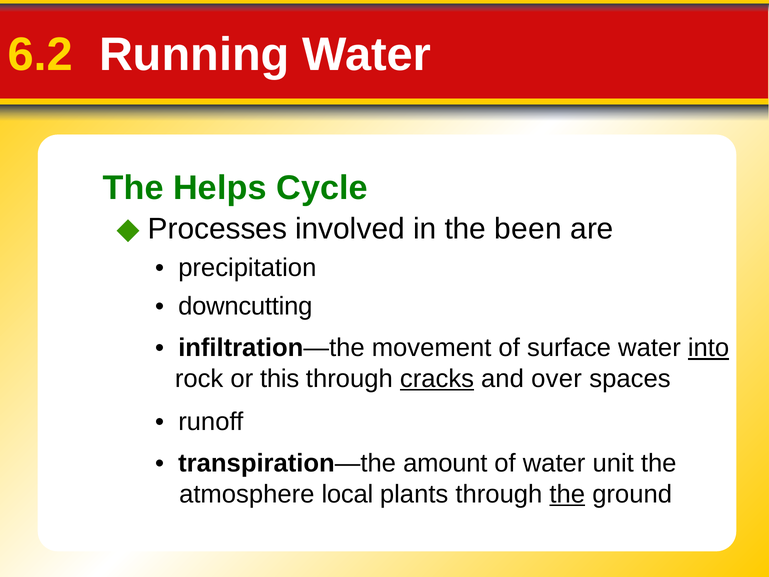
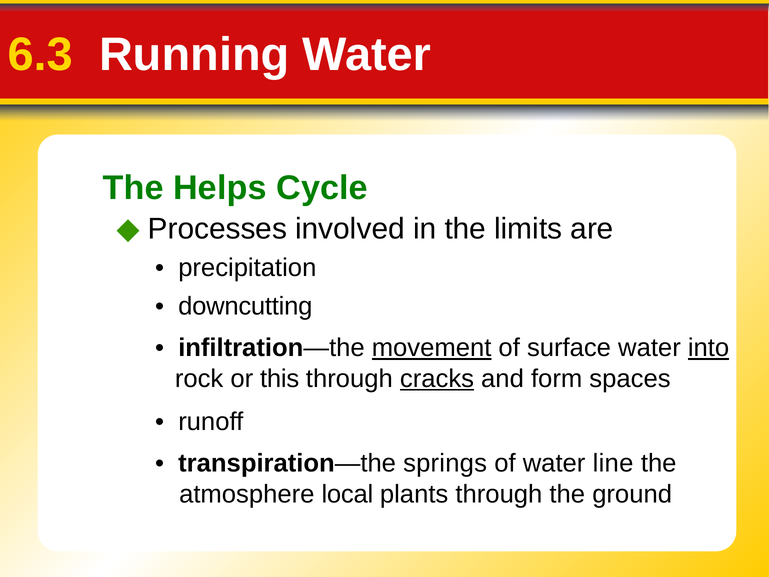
6.2: 6.2 -> 6.3
been: been -> limits
movement underline: none -> present
over: over -> form
amount: amount -> springs
unit: unit -> line
the at (567, 494) underline: present -> none
